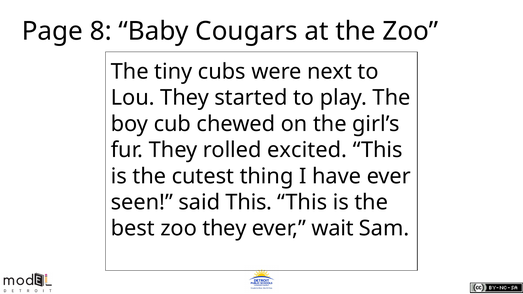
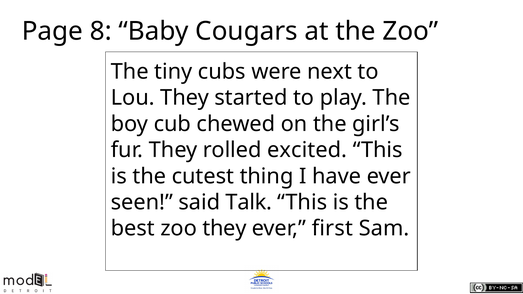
said This: This -> Talk
wait: wait -> first
